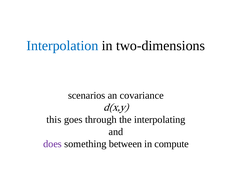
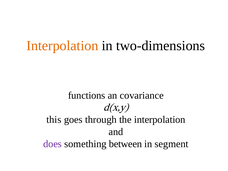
Interpolation at (62, 46) colour: blue -> orange
scenarios: scenarios -> functions
interpolating at (160, 120): interpolating -> interpolation
compute: compute -> segment
